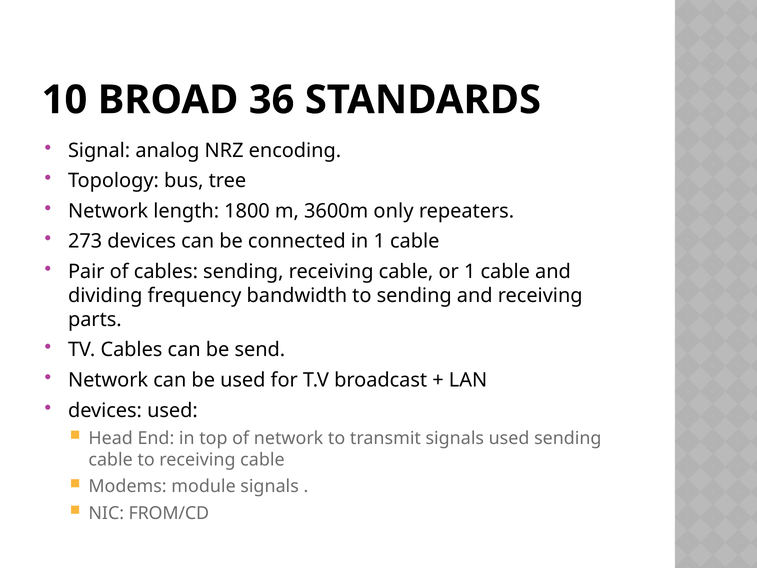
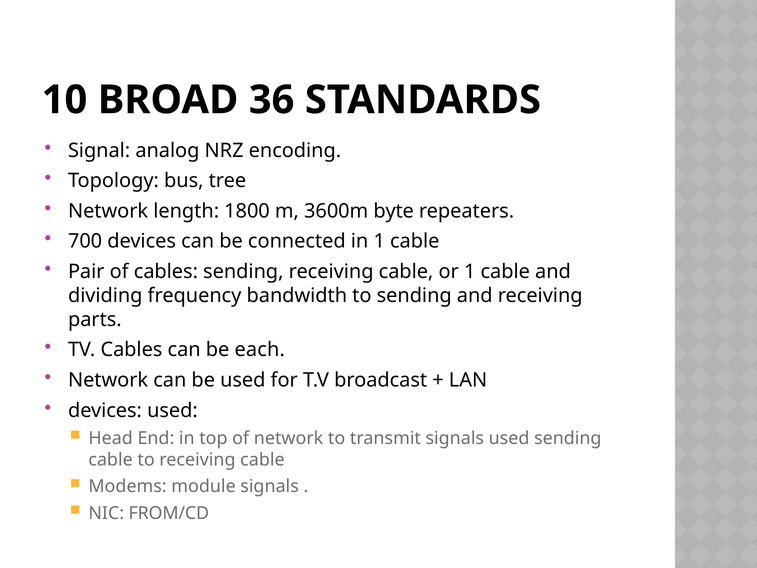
only: only -> byte
273: 273 -> 700
send: send -> each
